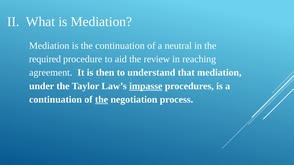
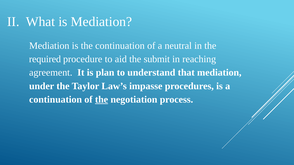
review: review -> submit
then: then -> plan
impasse underline: present -> none
